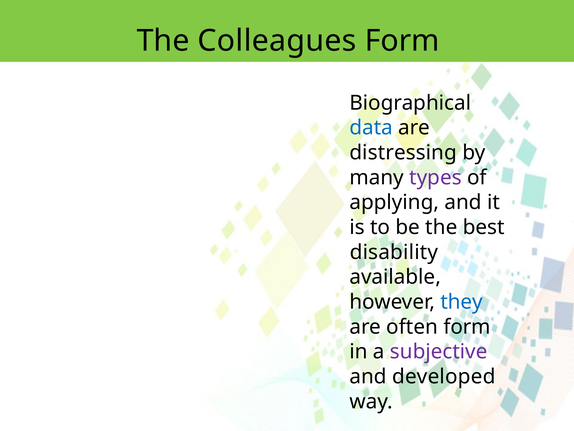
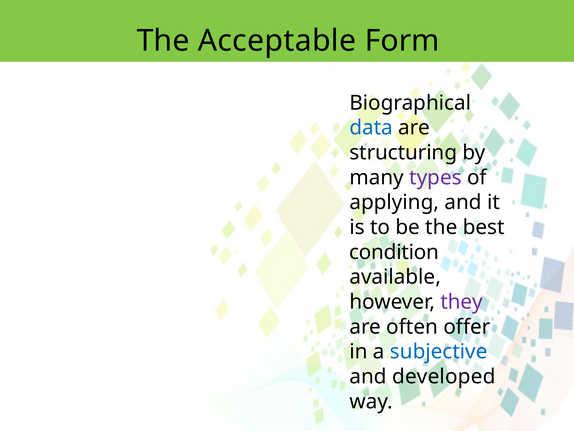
Colleagues: Colleagues -> Acceptable
distressing: distressing -> structuring
disability: disability -> condition
they colour: blue -> purple
often form: form -> offer
subjective colour: purple -> blue
